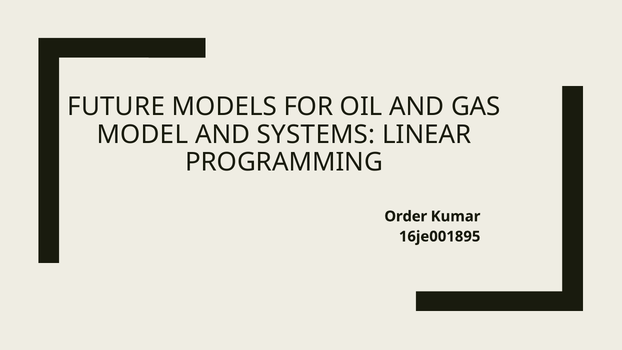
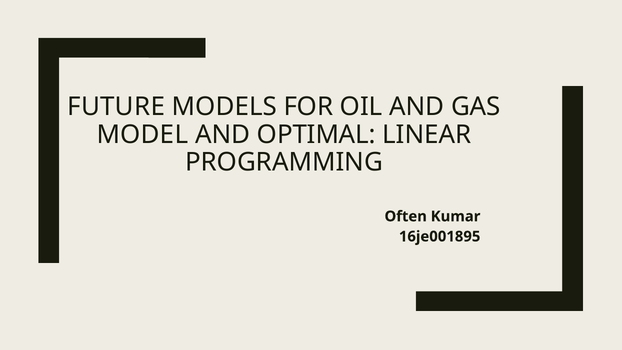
SYSTEMS: SYSTEMS -> OPTIMAL
Order: Order -> Often
